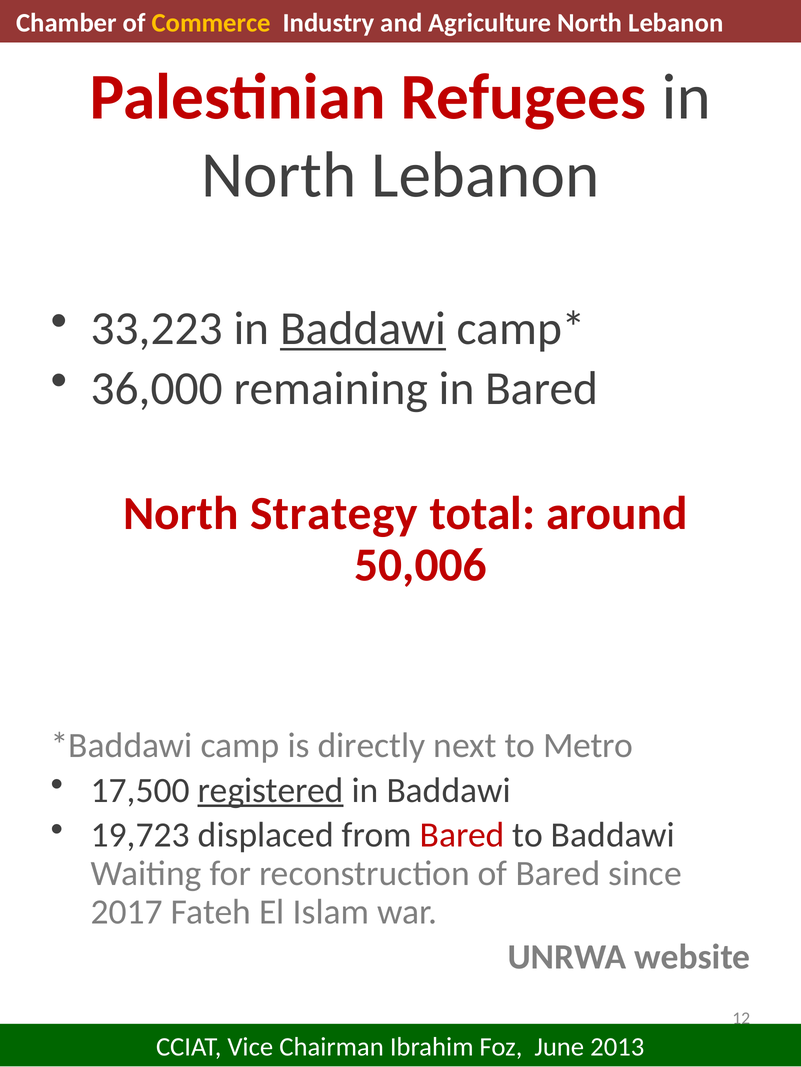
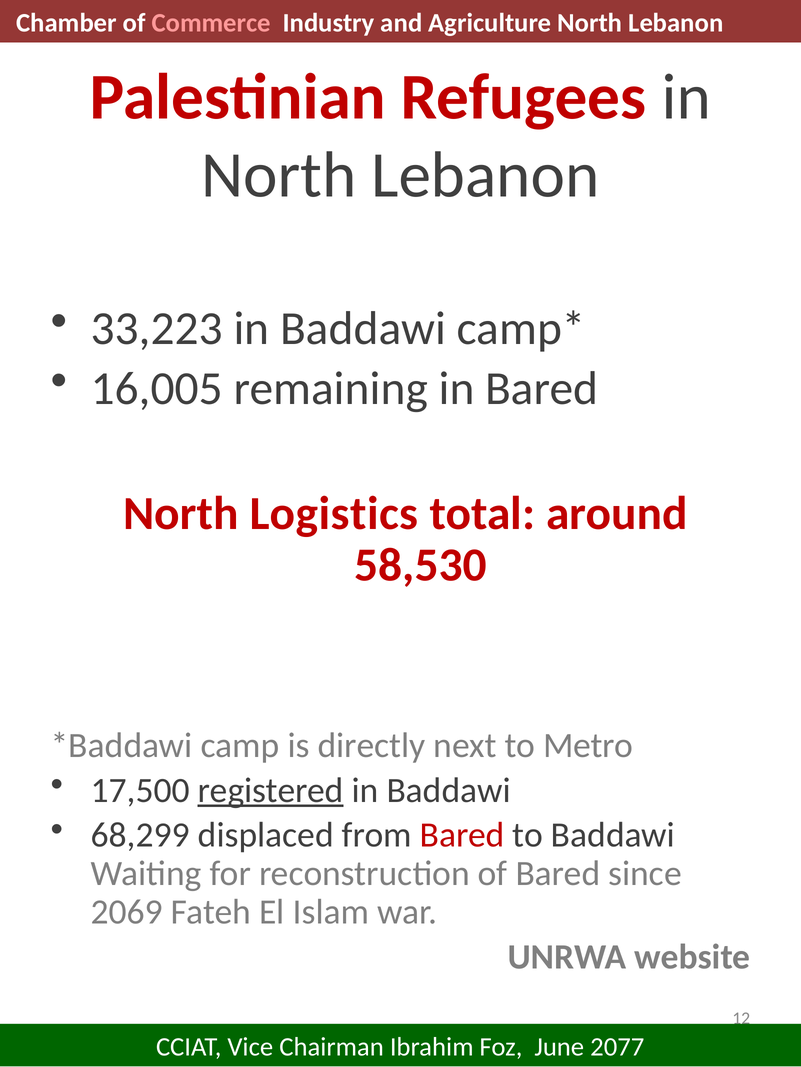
Commerce colour: yellow -> pink
Baddawi at (363, 329) underline: present -> none
36,000: 36,000 -> 16,005
Strategy: Strategy -> Logistics
50,006: 50,006 -> 58,530
19,723: 19,723 -> 68,299
2017: 2017 -> 2069
2013: 2013 -> 2077
